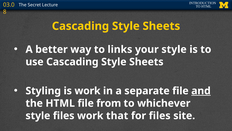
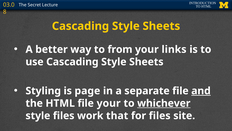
links: links -> from
your style: style -> links
is work: work -> page
file from: from -> your
whichever underline: none -> present
